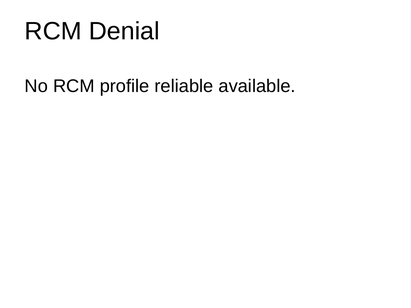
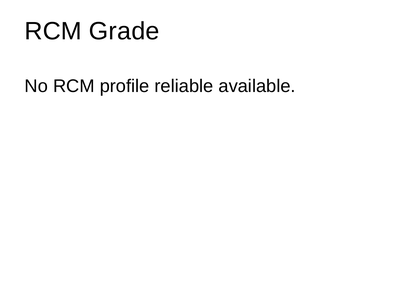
Denial: Denial -> Grade
